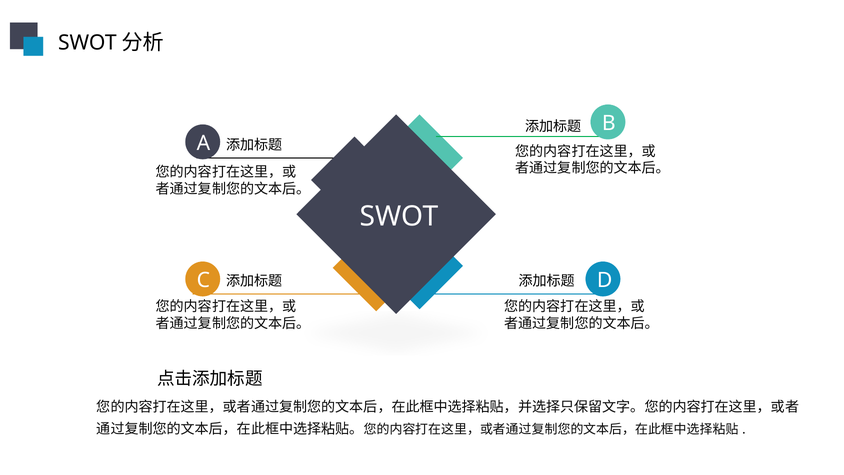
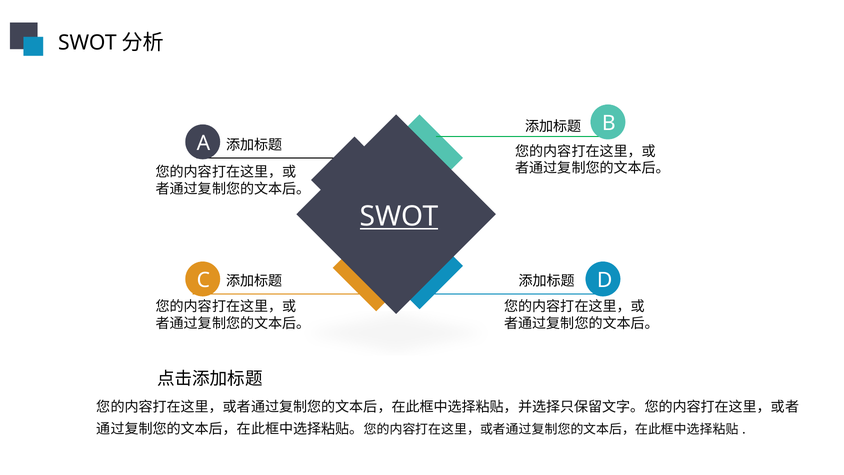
SWOT underline: none -> present
